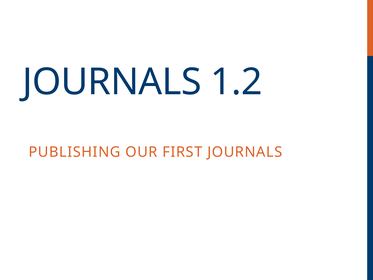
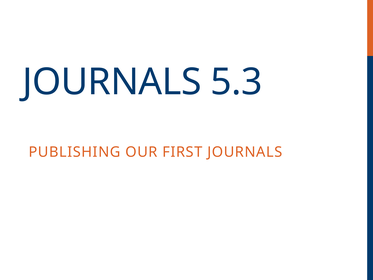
1.2: 1.2 -> 5.3
